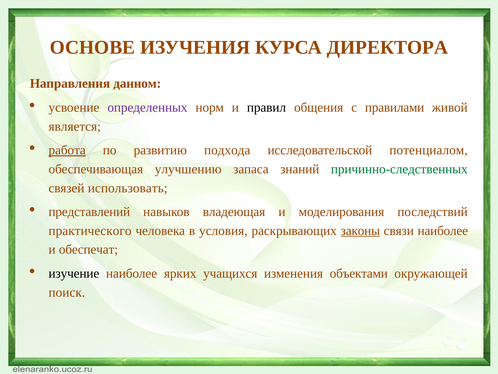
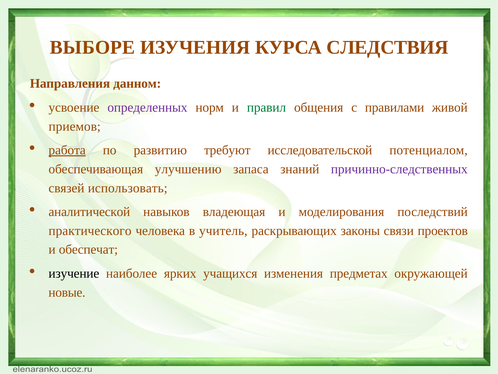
ОСНОВЕ: ОСНОВЕ -> ВЫБОРЕ
ДИРЕКТОРА: ДИРЕКТОРА -> СЛЕДСТВИЯ
правил colour: black -> green
является: является -> приемов
подхода: подхода -> требуют
причинно-следственных colour: green -> purple
представлений: представлений -> аналитической
условия: условия -> учитель
законы underline: present -> none
связи наиболее: наиболее -> проектов
объектами: объектами -> предметах
поиск: поиск -> новые
